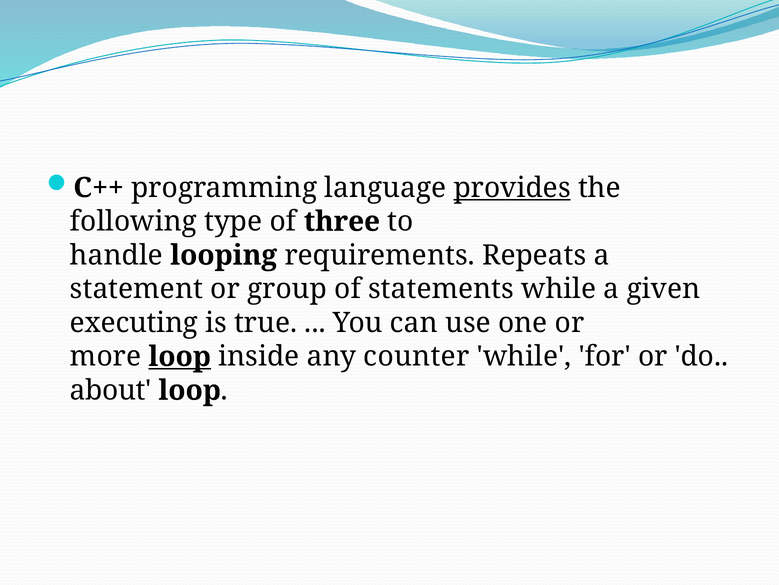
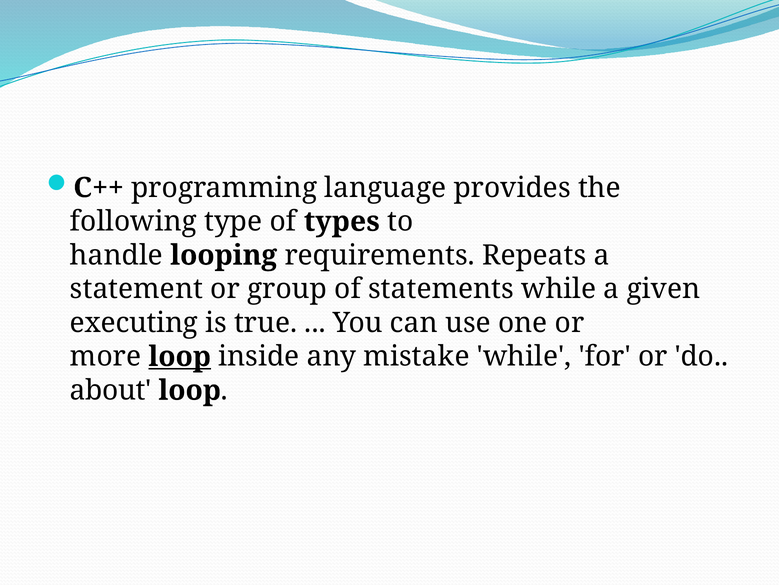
provides underline: present -> none
three: three -> types
counter: counter -> mistake
